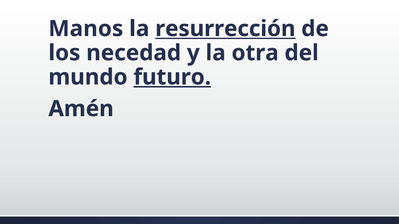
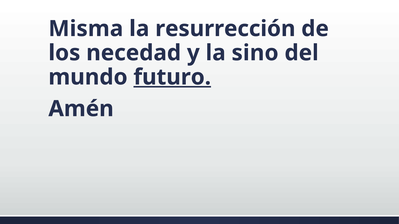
Manos: Manos -> Misma
resurrección underline: present -> none
otra: otra -> sino
